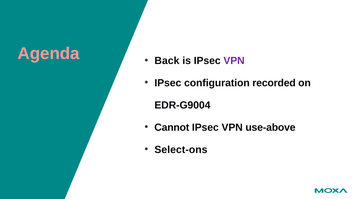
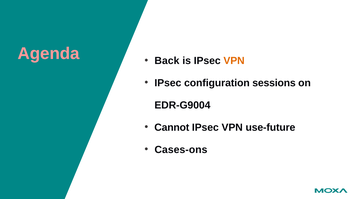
VPN at (234, 61) colour: purple -> orange
recorded: recorded -> sessions
use-above: use-above -> use-future
Select-ons: Select-ons -> Cases-ons
